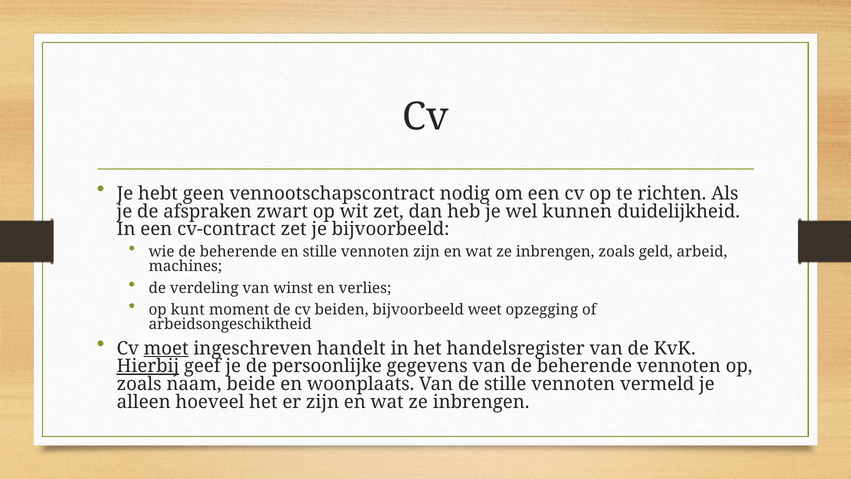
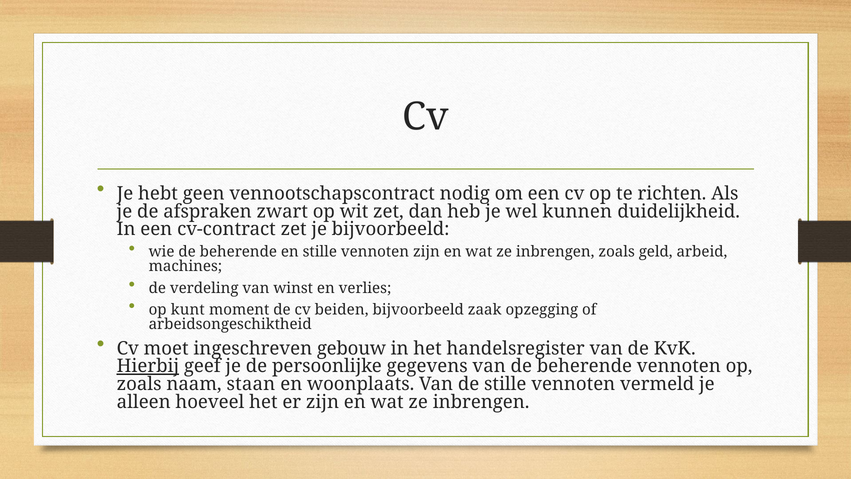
weet: weet -> zaak
moet underline: present -> none
handelt: handelt -> gebouw
beide: beide -> staan
